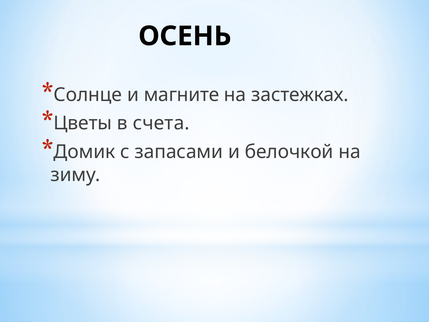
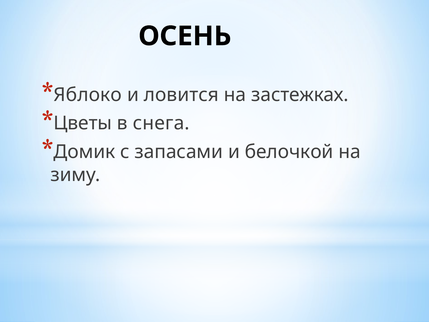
Солнце: Солнце -> Яблоко
магните: магните -> ловится
счета: счета -> снега
